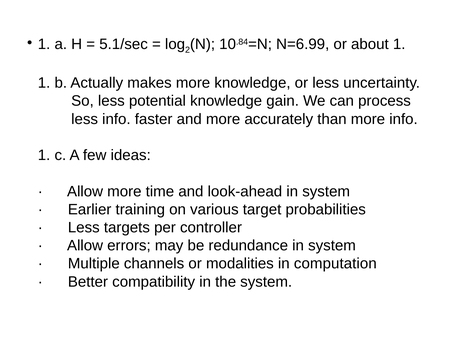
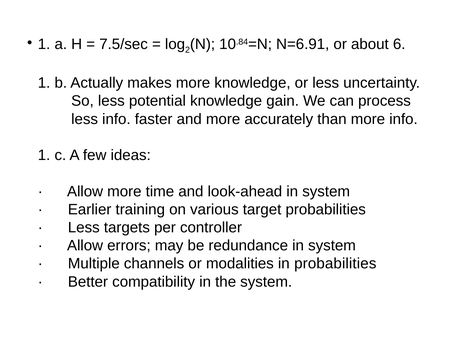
5.1/sec: 5.1/sec -> 7.5/sec
N=6.99: N=6.99 -> N=6.91
about 1: 1 -> 6
in computation: computation -> probabilities
